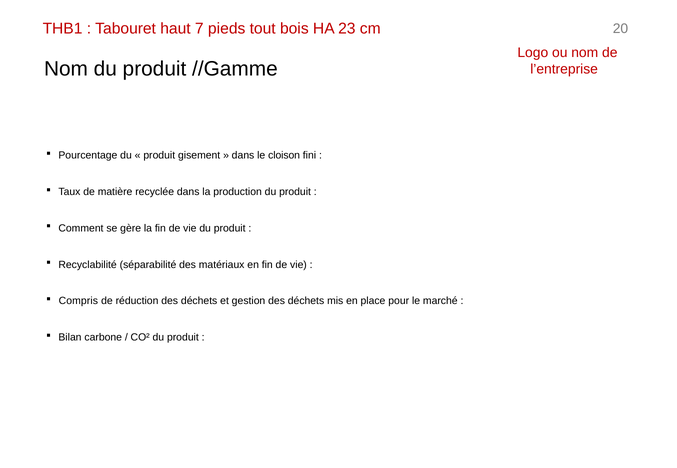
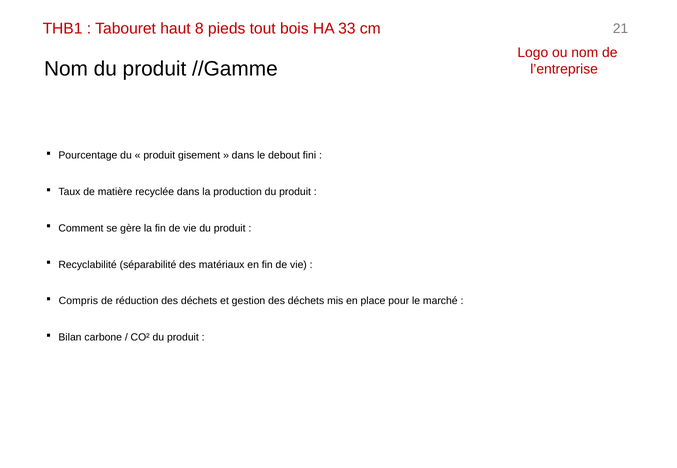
7: 7 -> 8
23: 23 -> 33
20: 20 -> 21
cloison: cloison -> debout
